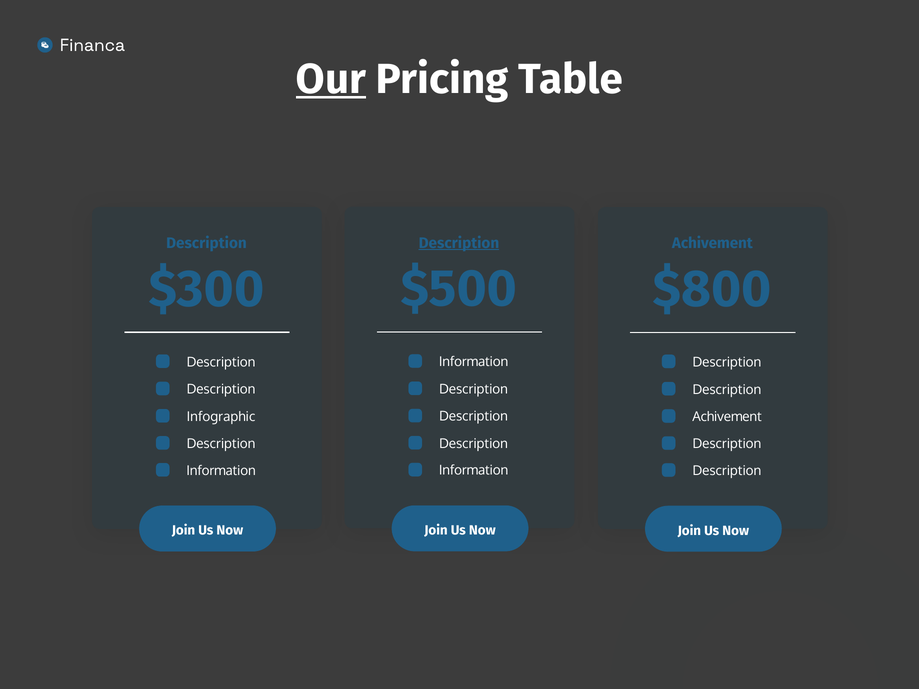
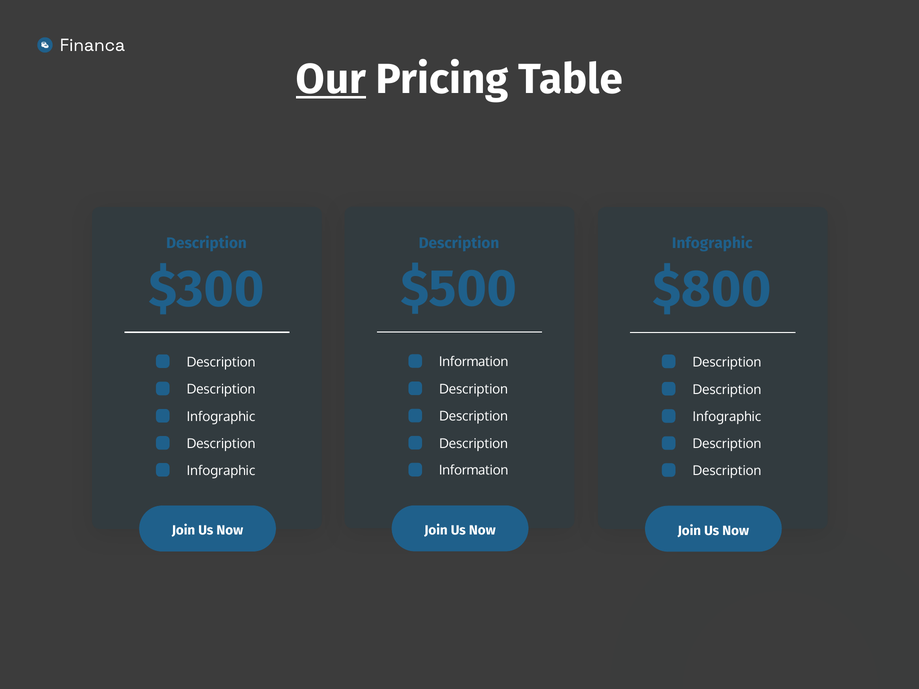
Description at (459, 243) underline: present -> none
Achivement at (712, 243): Achivement -> Infographic
Achivement at (727, 417): Achivement -> Infographic
Information at (221, 471): Information -> Infographic
